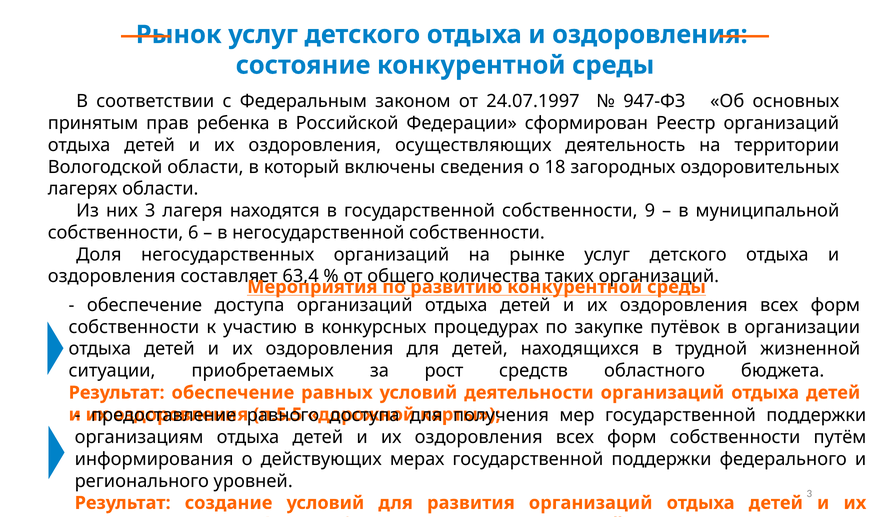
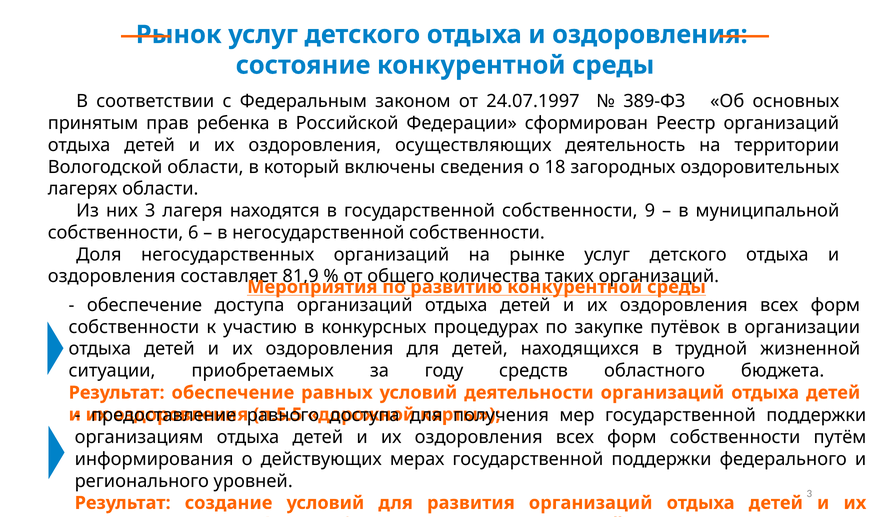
947-ФЗ: 947-ФЗ -> 389-ФЗ
63,4: 63,4 -> 81,9
рост: рост -> году
